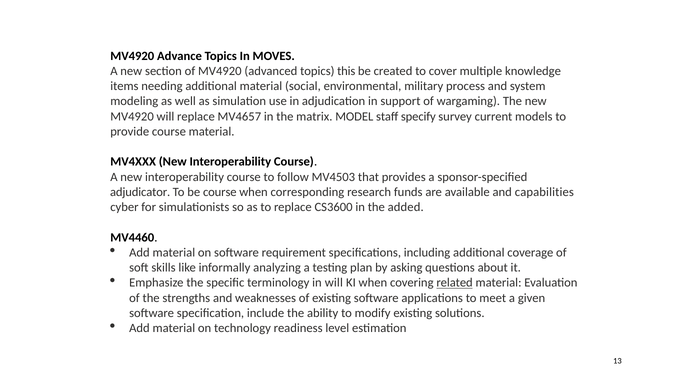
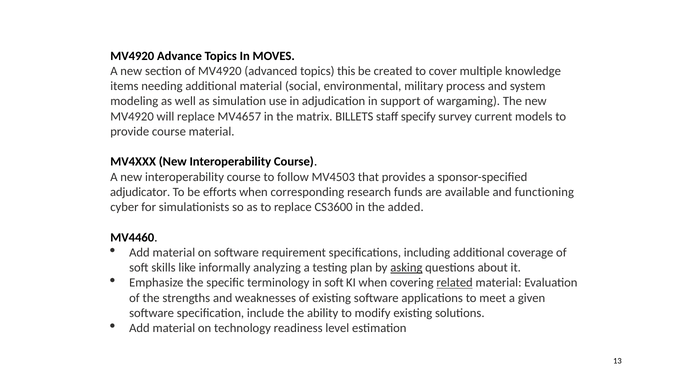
MODEL: MODEL -> BILLETS
be course: course -> efforts
capabilities: capabilities -> functioning
asking underline: none -> present
in will: will -> soft
